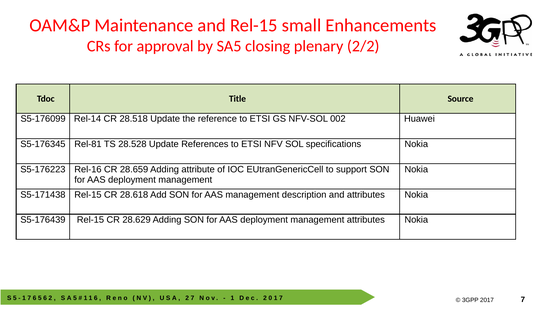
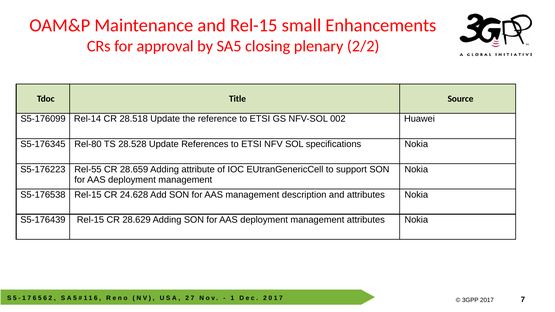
Rel-81: Rel-81 -> Rel-80
Rel-16: Rel-16 -> Rel-55
S5-171438: S5-171438 -> S5-176538
28.618: 28.618 -> 24.628
